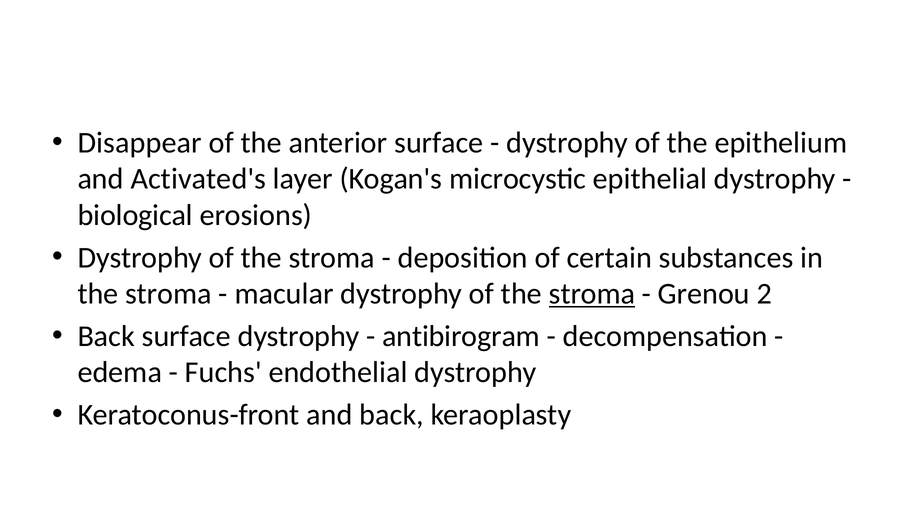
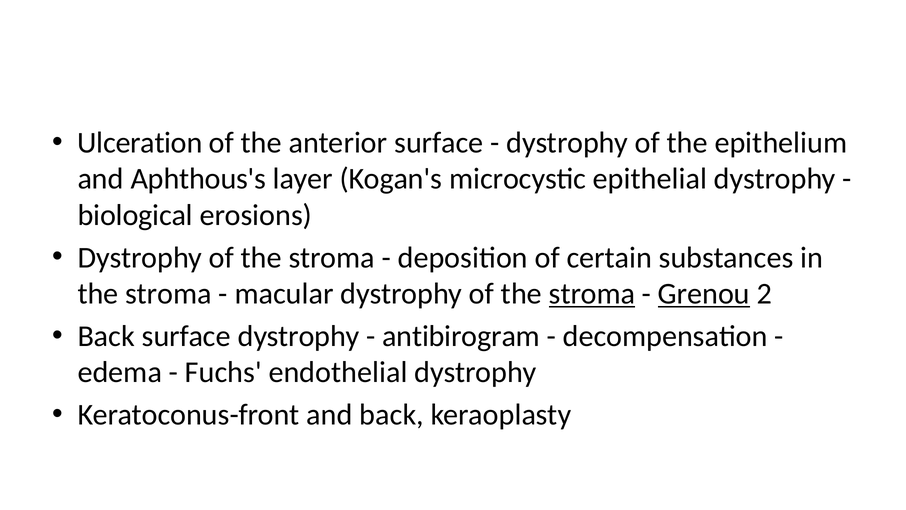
Disappear: Disappear -> Ulceration
Activated's: Activated's -> Aphthous's
Grenou underline: none -> present
